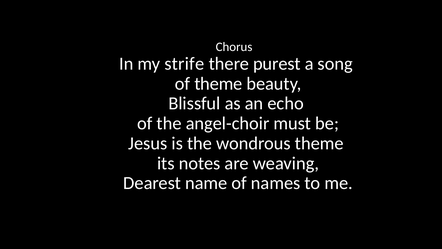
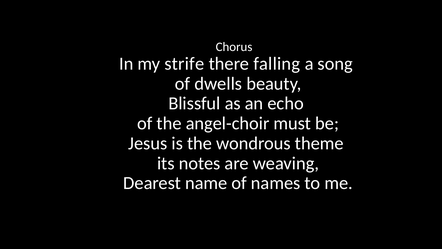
purest: purest -> falling
of theme: theme -> dwells
